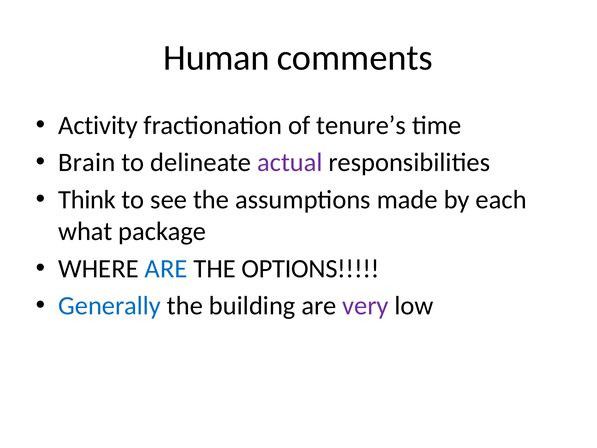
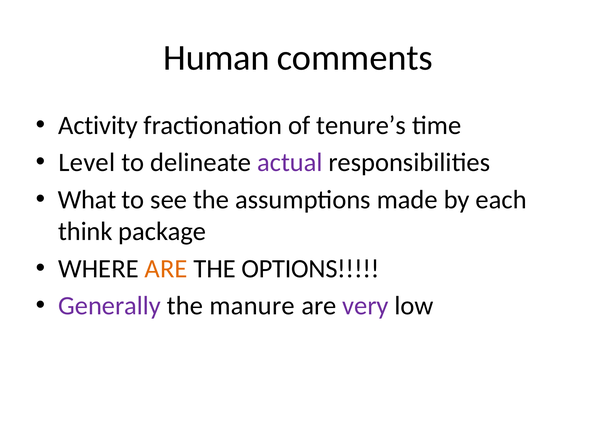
Brain: Brain -> Level
Think: Think -> What
what: what -> think
ARE at (166, 269) colour: blue -> orange
Generally colour: blue -> purple
building: building -> manure
